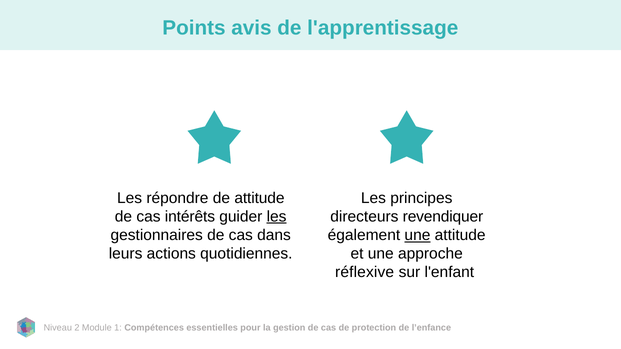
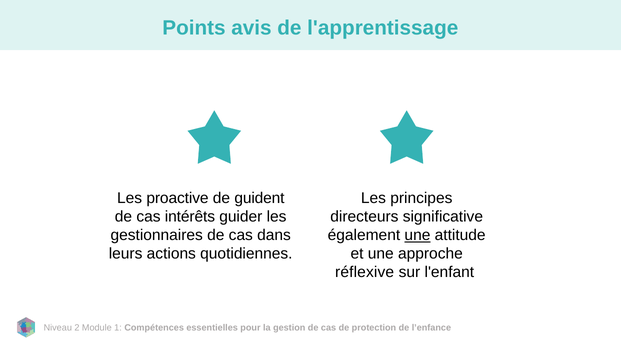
répondre: répondre -> proactive
de attitude: attitude -> guident
les at (277, 217) underline: present -> none
revendiquer: revendiquer -> significative
